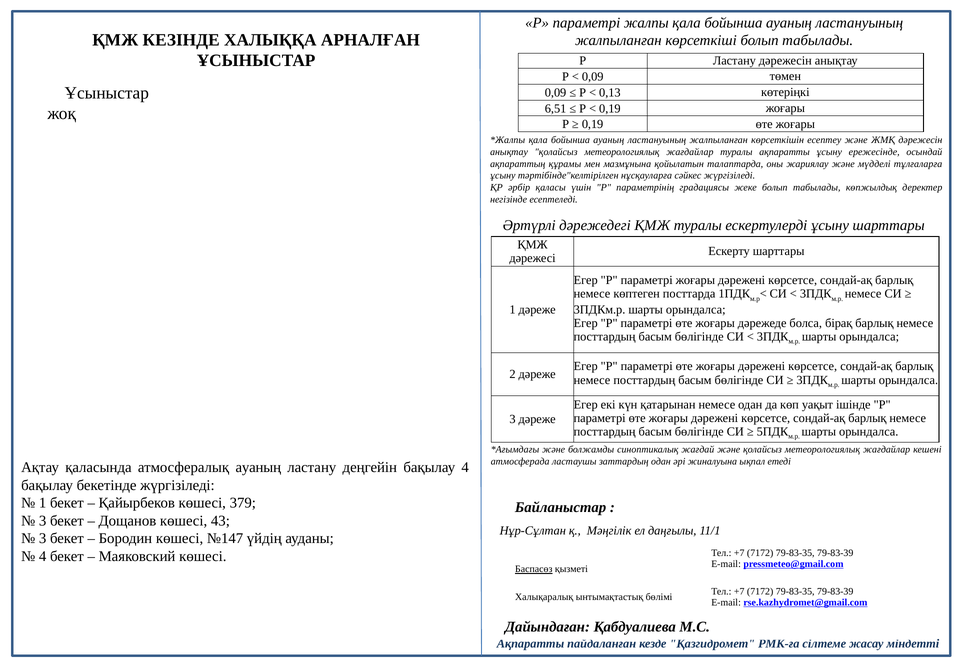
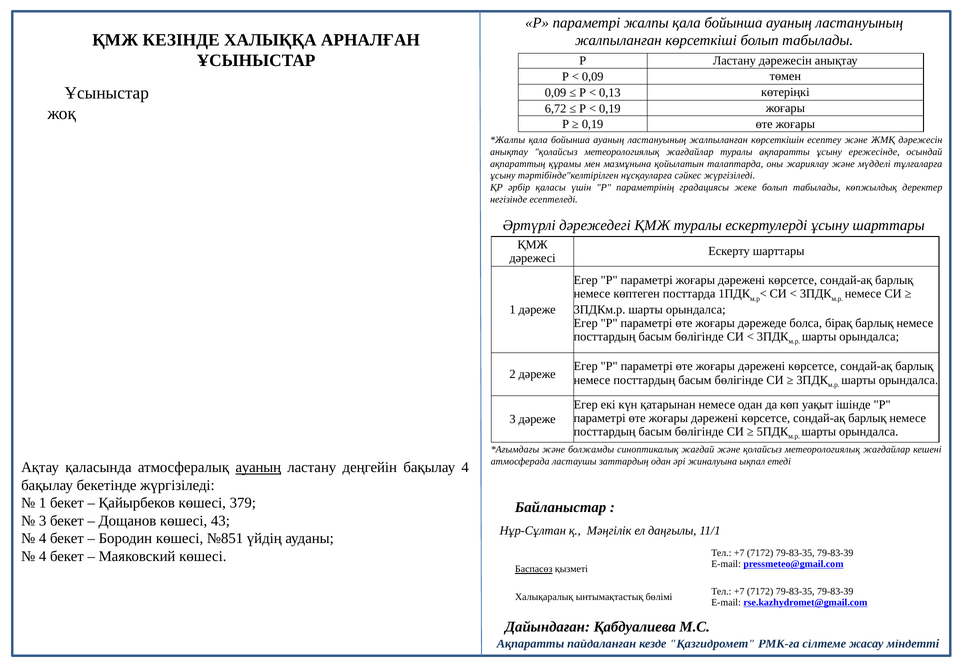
6,51: 6,51 -> 6,72
ауаның at (258, 467) underline: none -> present
3 at (43, 538): 3 -> 4
№147: №147 -> №851
